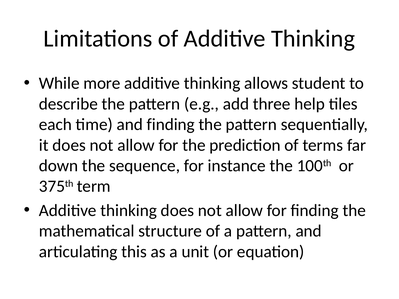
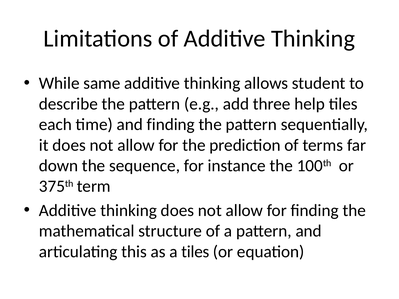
more: more -> same
a unit: unit -> tiles
